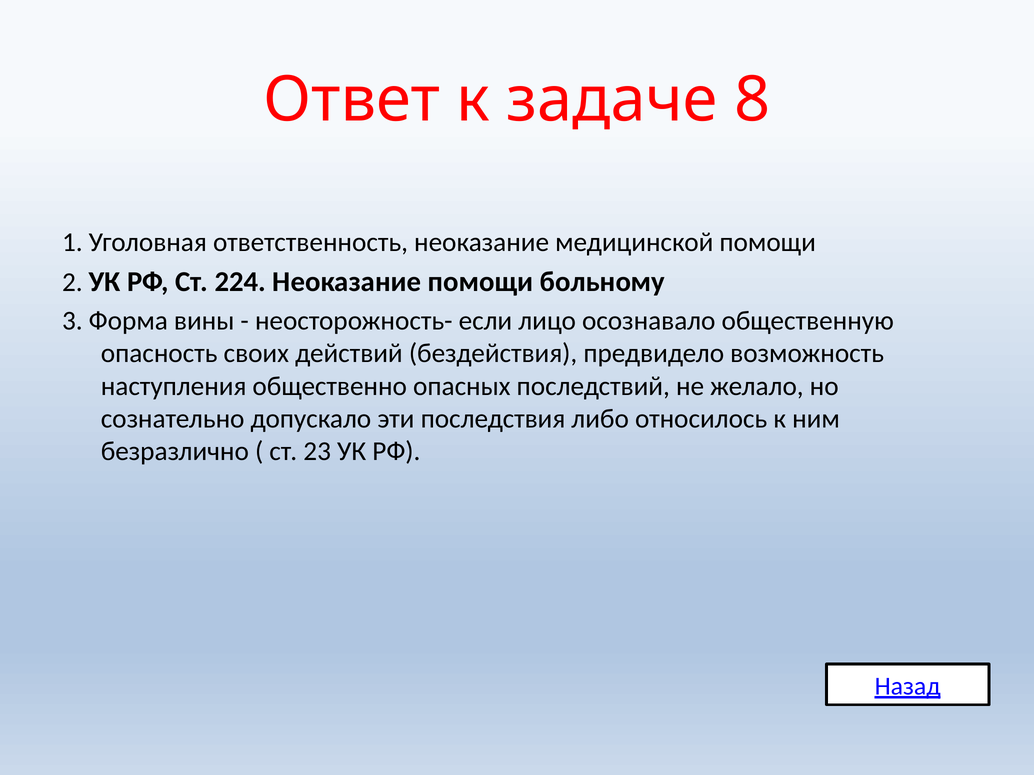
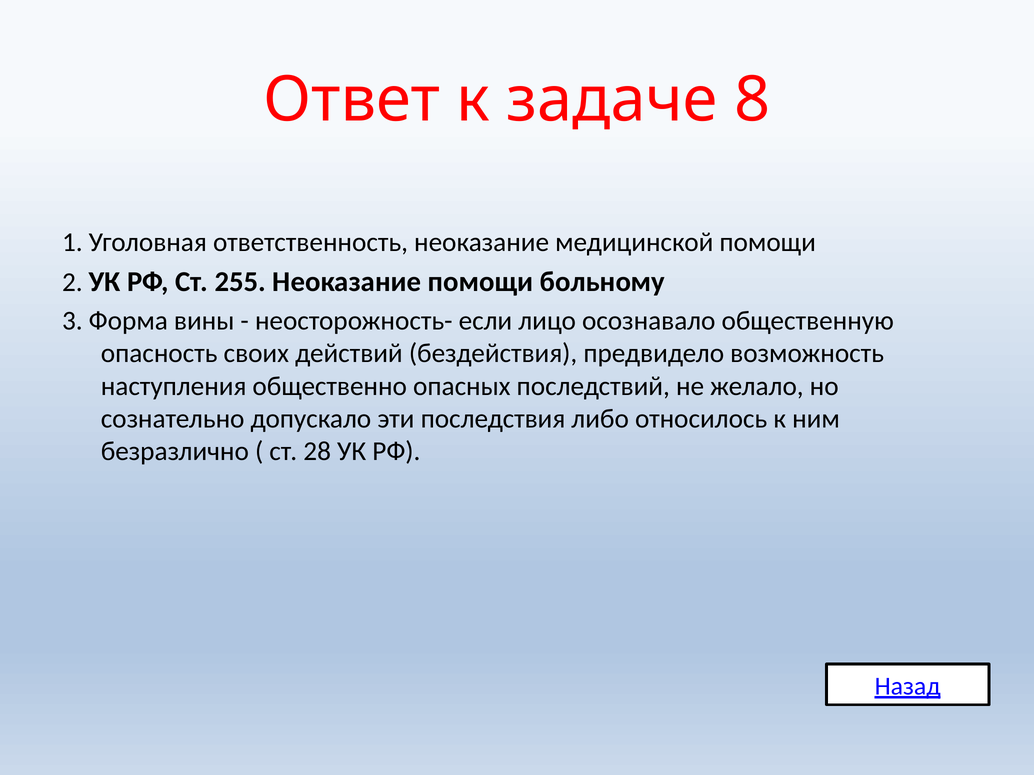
224: 224 -> 255
23: 23 -> 28
